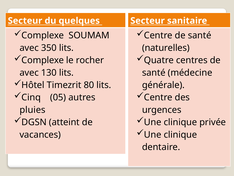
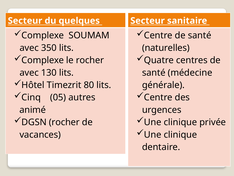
pluies: pluies -> animé
DGSN atteint: atteint -> rocher
